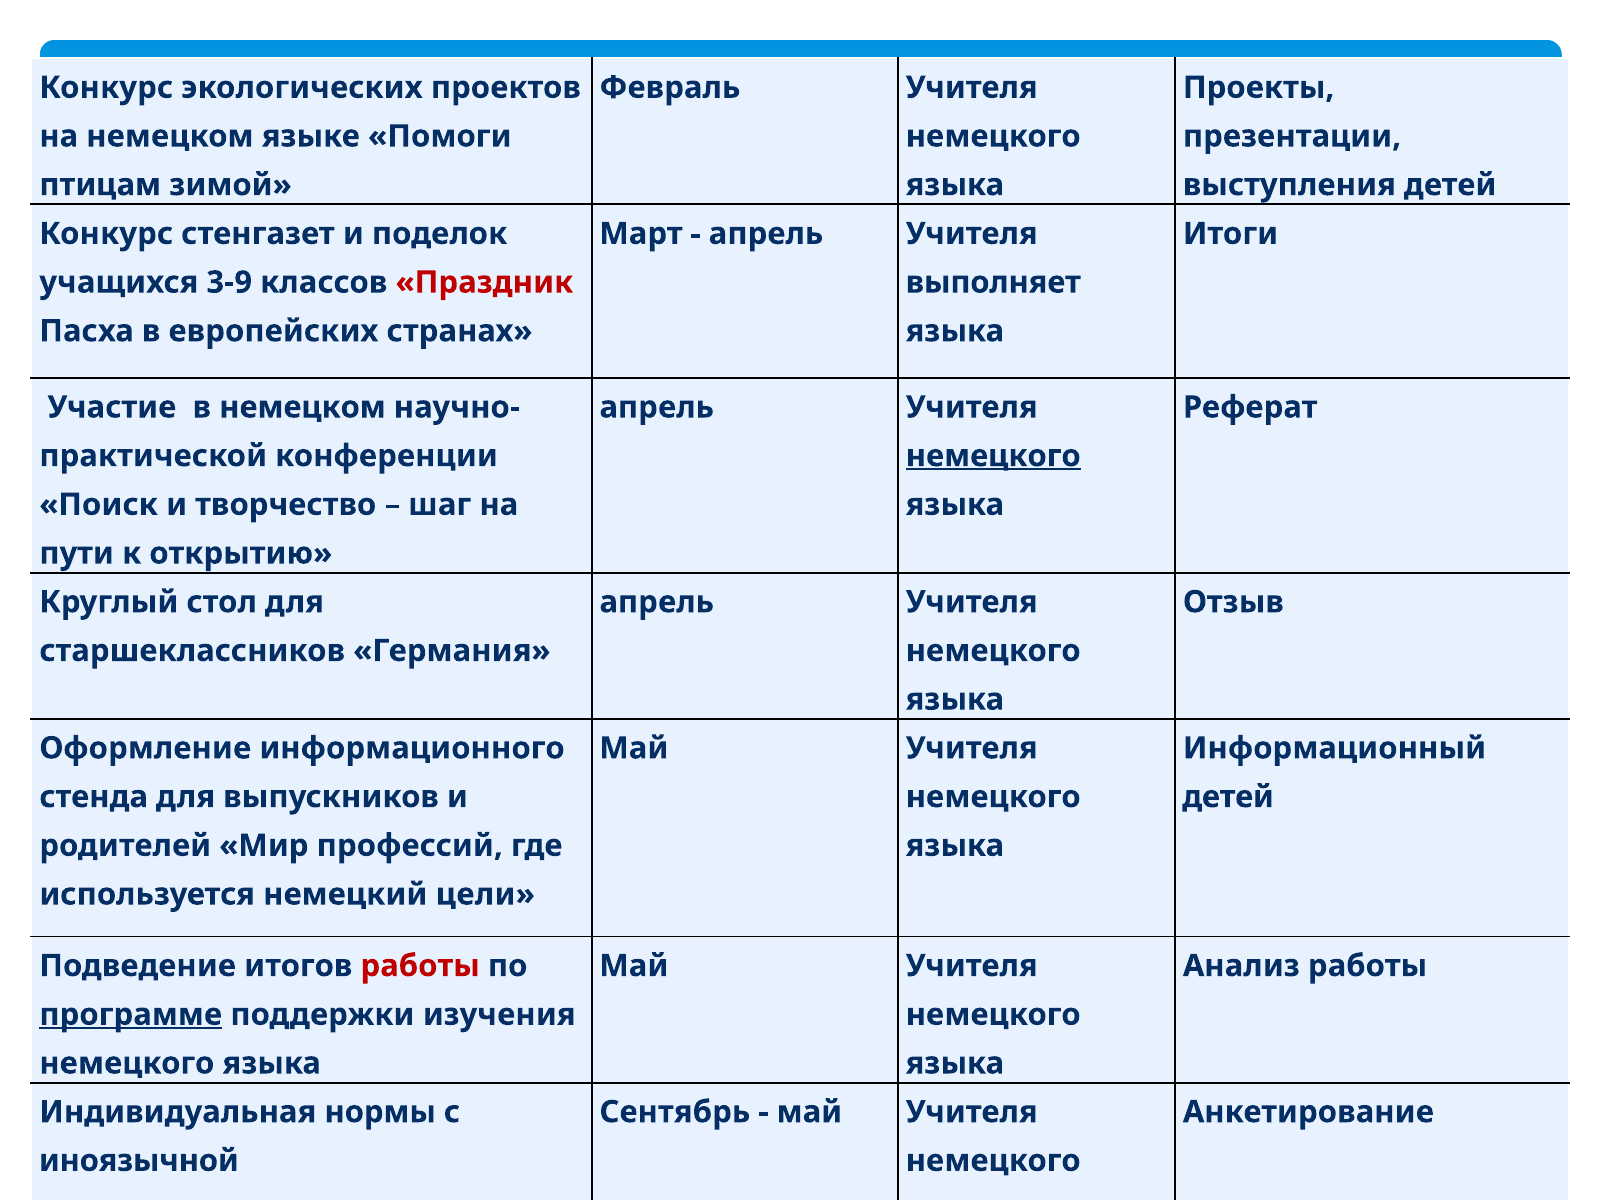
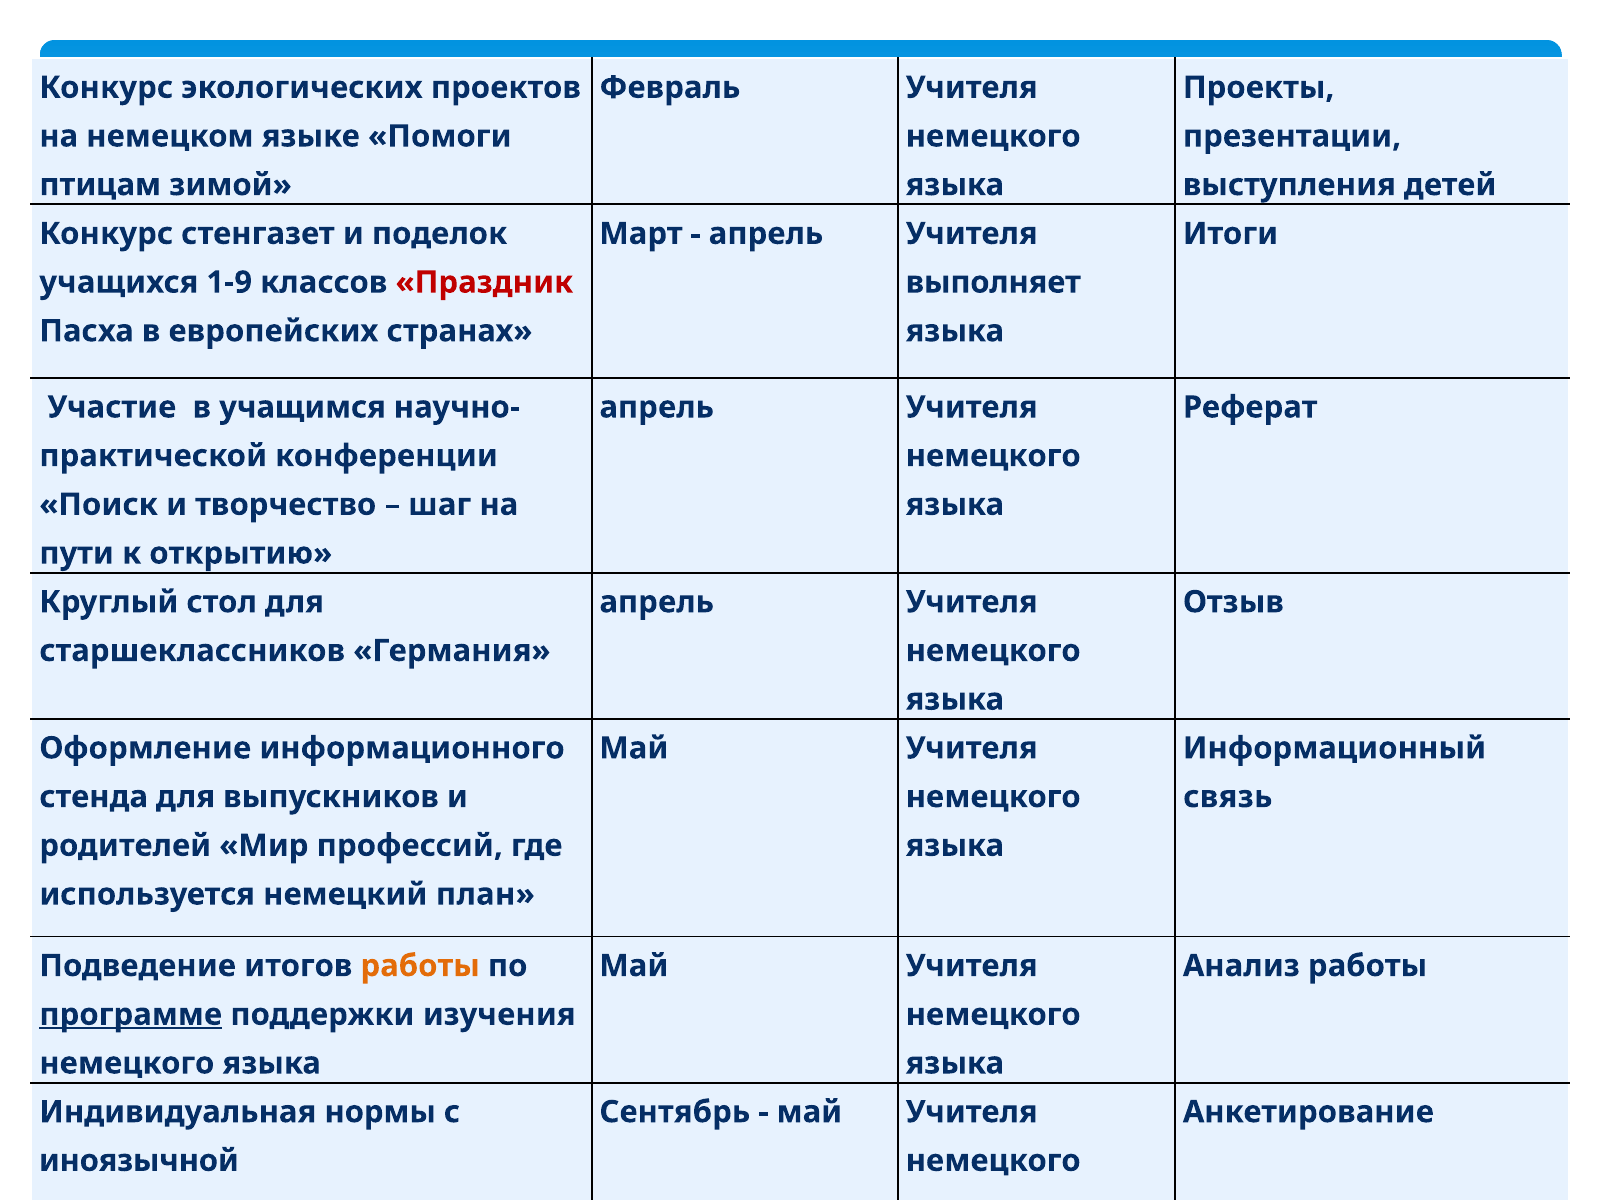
3-9: 3-9 -> 1-9
в немецком: немецком -> учащимся
немецкого at (993, 456) underline: present -> none
детей at (1228, 797): детей -> связь
цели: цели -> план
работы at (420, 966) colour: red -> orange
